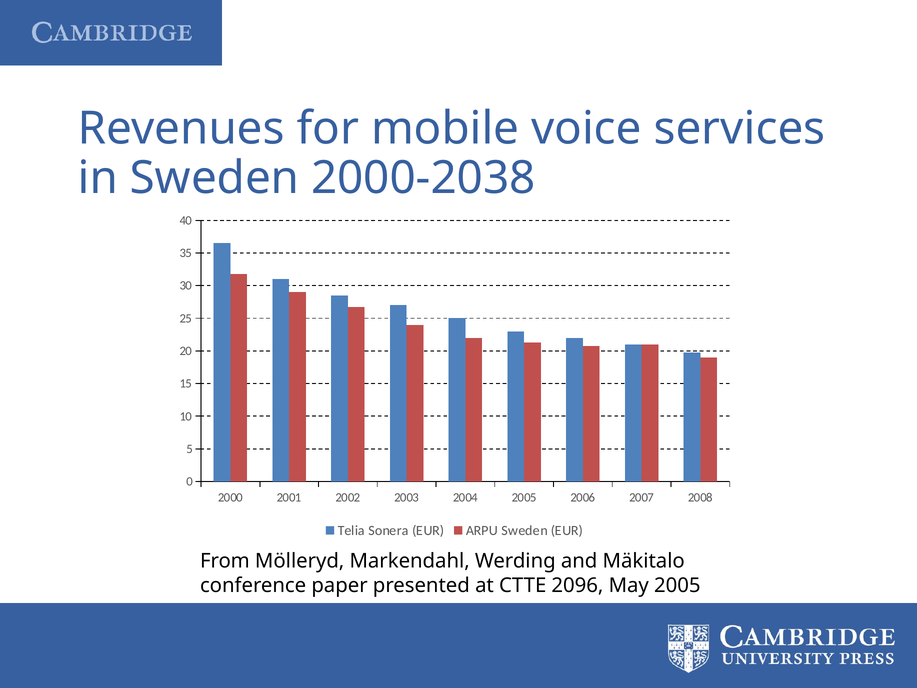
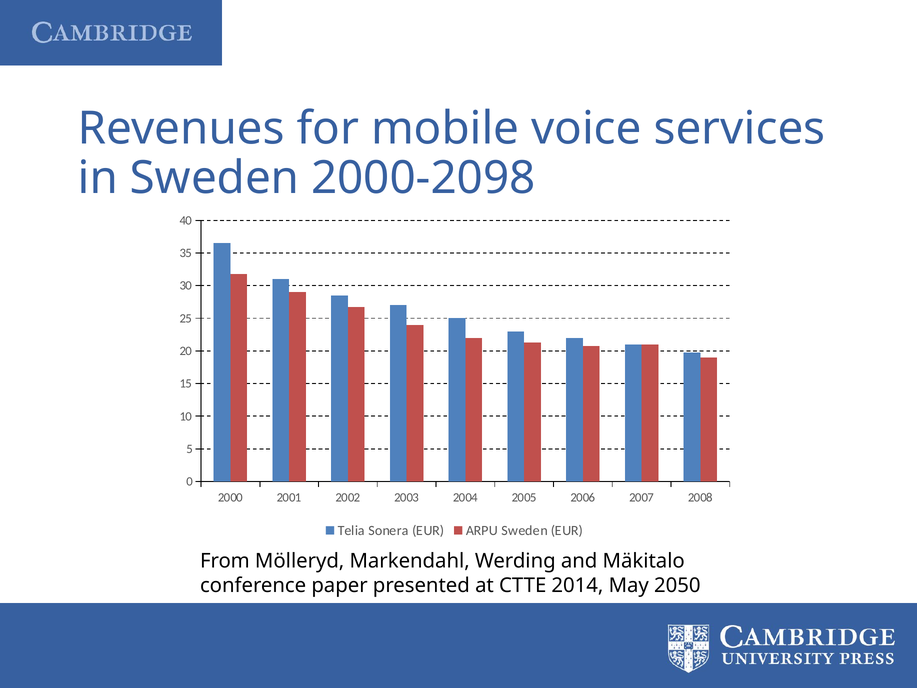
2000-2038: 2000-2038 -> 2000-2098
2096: 2096 -> 2014
May 2005: 2005 -> 2050
